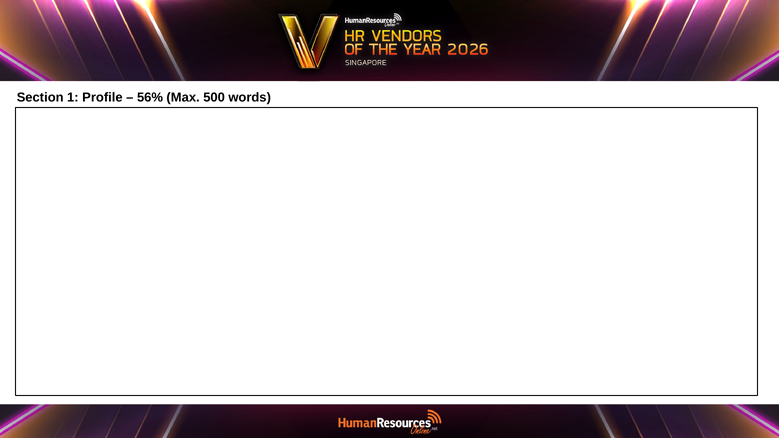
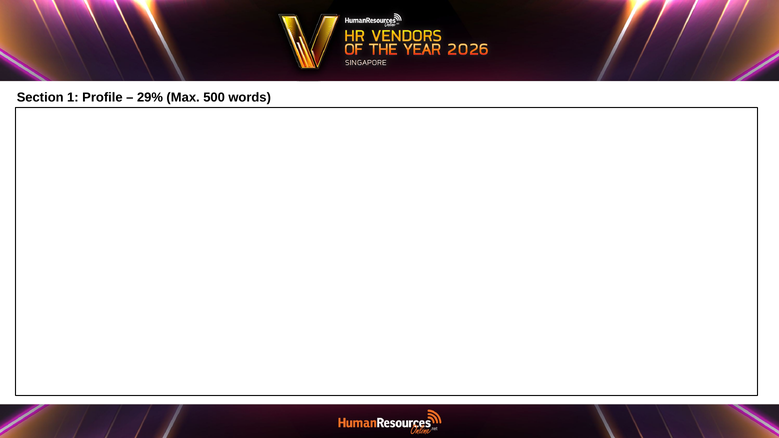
56%: 56% -> 29%
